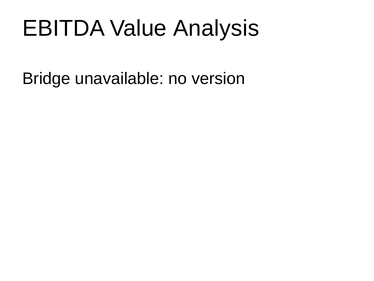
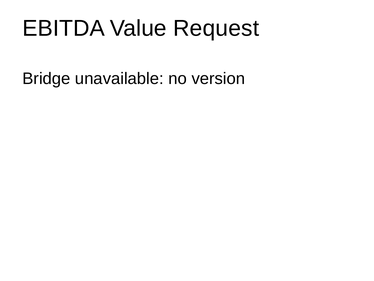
Analysis: Analysis -> Request
